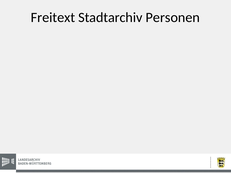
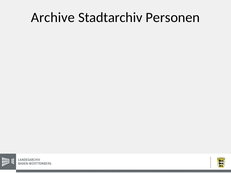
Freitext: Freitext -> Archive
